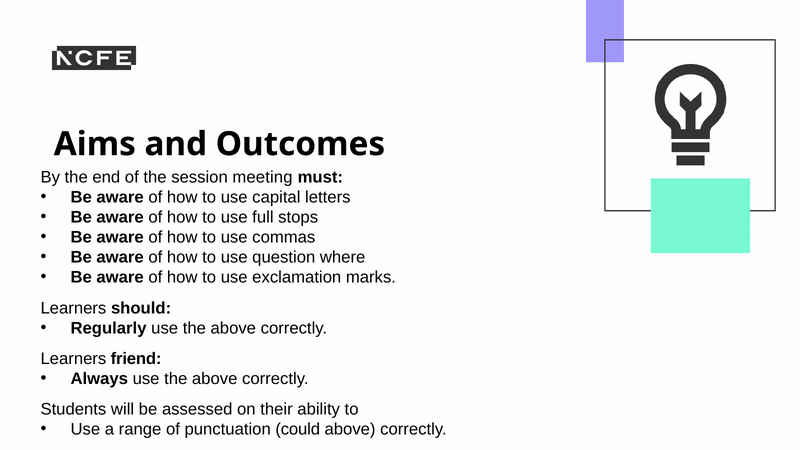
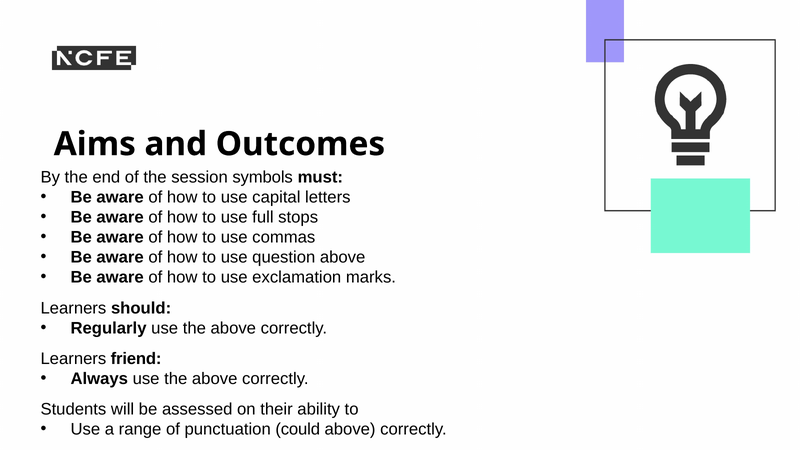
meeting: meeting -> symbols
question where: where -> above
